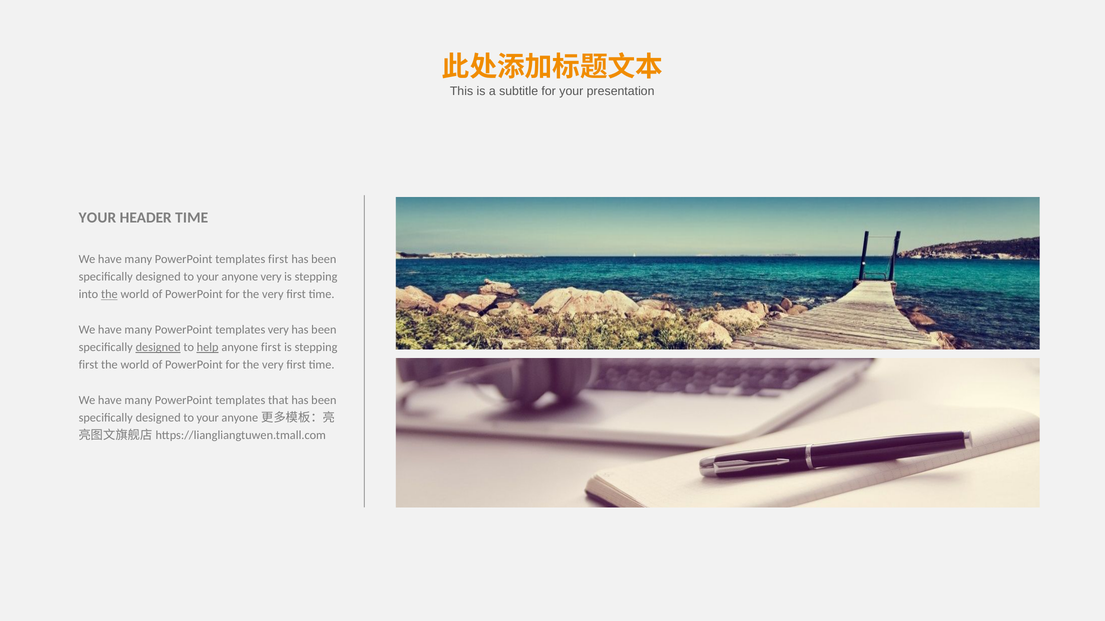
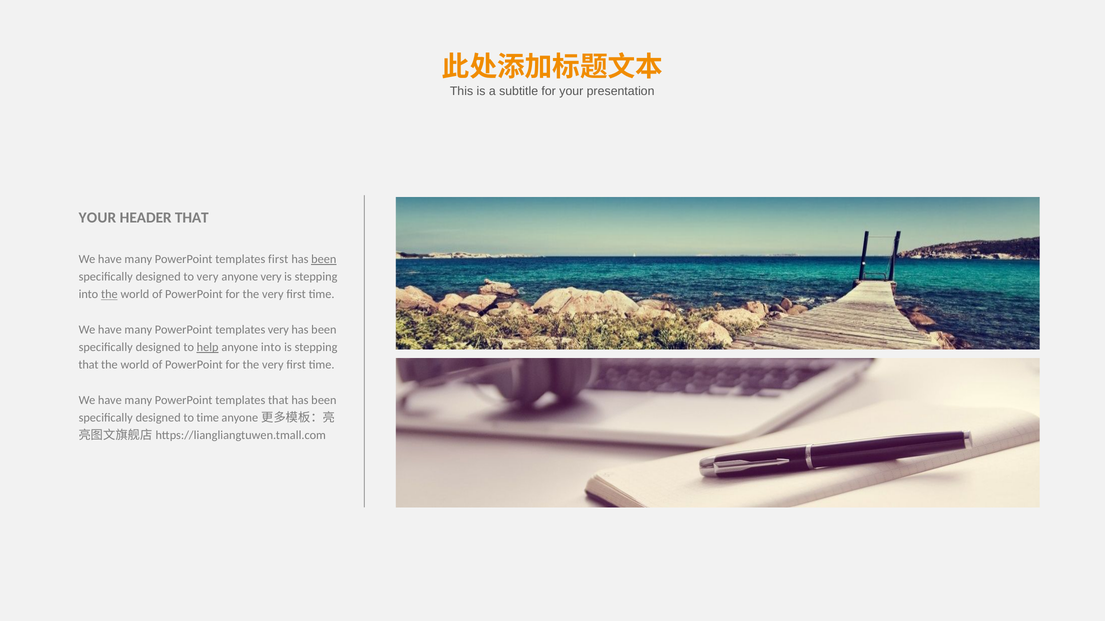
HEADER TIME: TIME -> THAT
been at (324, 259) underline: none -> present
your at (208, 277): your -> very
designed at (158, 347) underline: present -> none
anyone first: first -> into
first at (88, 365): first -> that
your at (208, 418): your -> time
